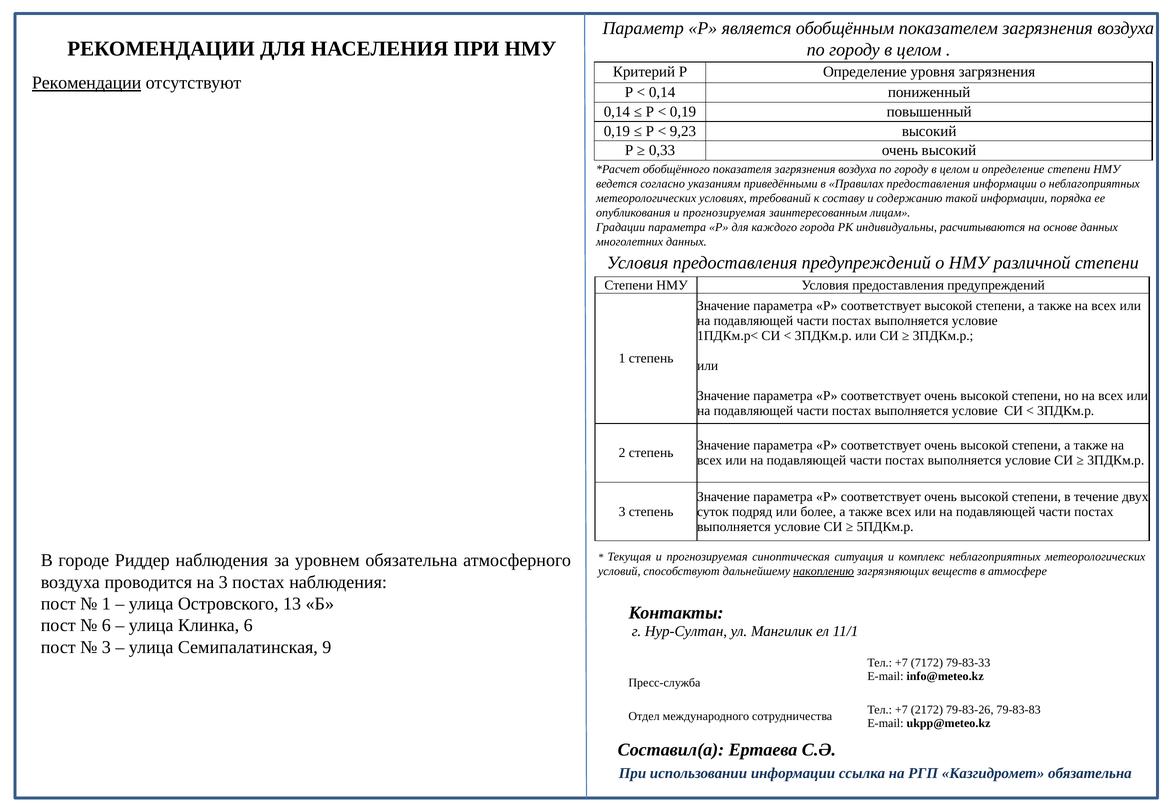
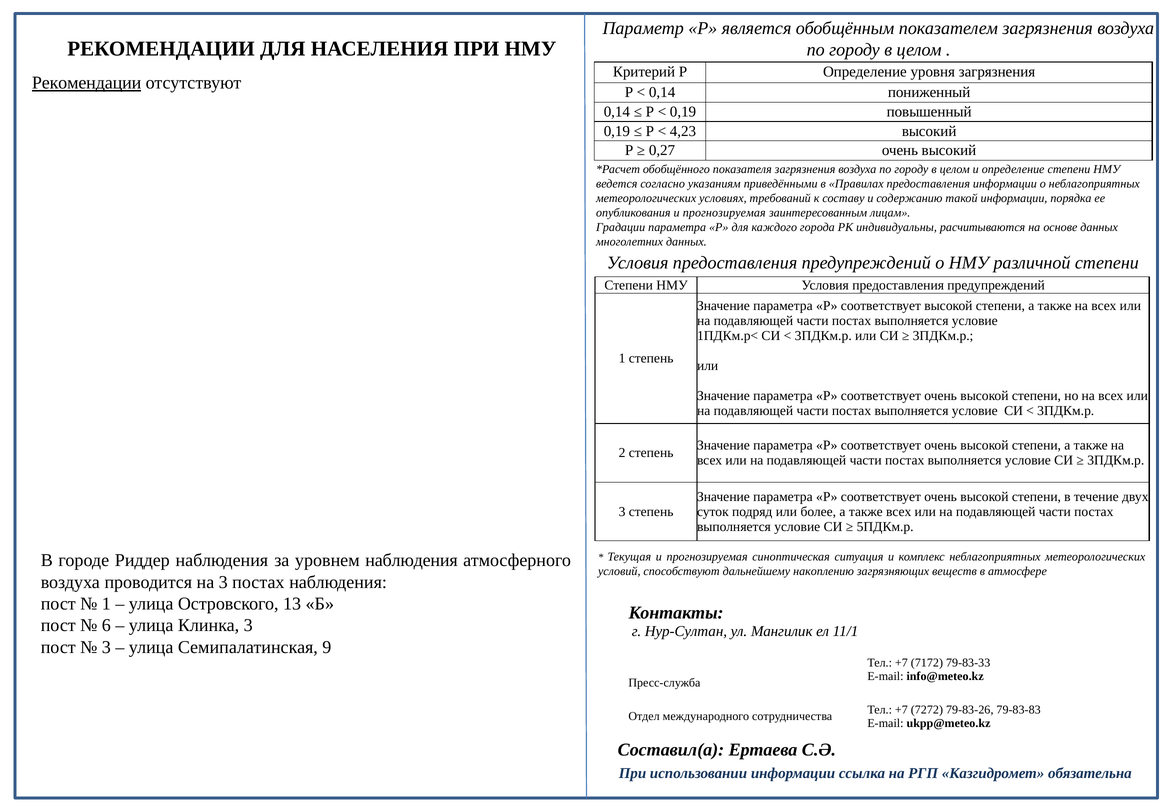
9,23: 9,23 -> 4,23
0,33: 0,33 -> 0,27
уровнем обязательна: обязательна -> наблюдения
накоплению underline: present -> none
Клинка 6: 6 -> 3
2172: 2172 -> 7272
